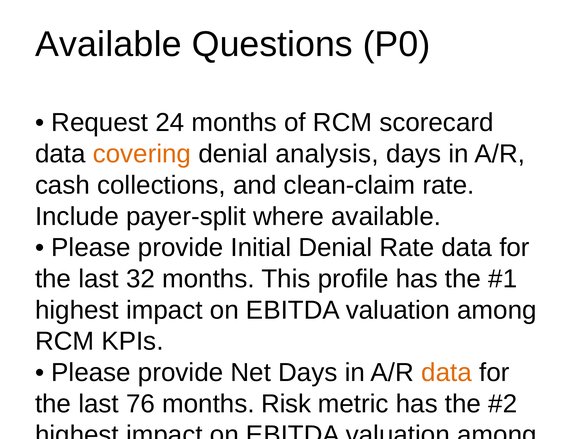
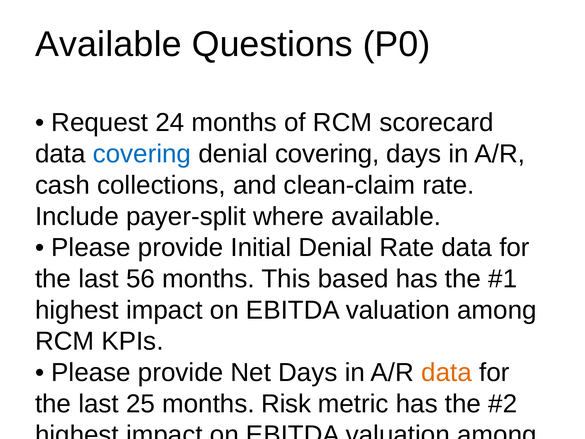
covering at (142, 154) colour: orange -> blue
denial analysis: analysis -> covering
32: 32 -> 56
profile: profile -> based
76: 76 -> 25
